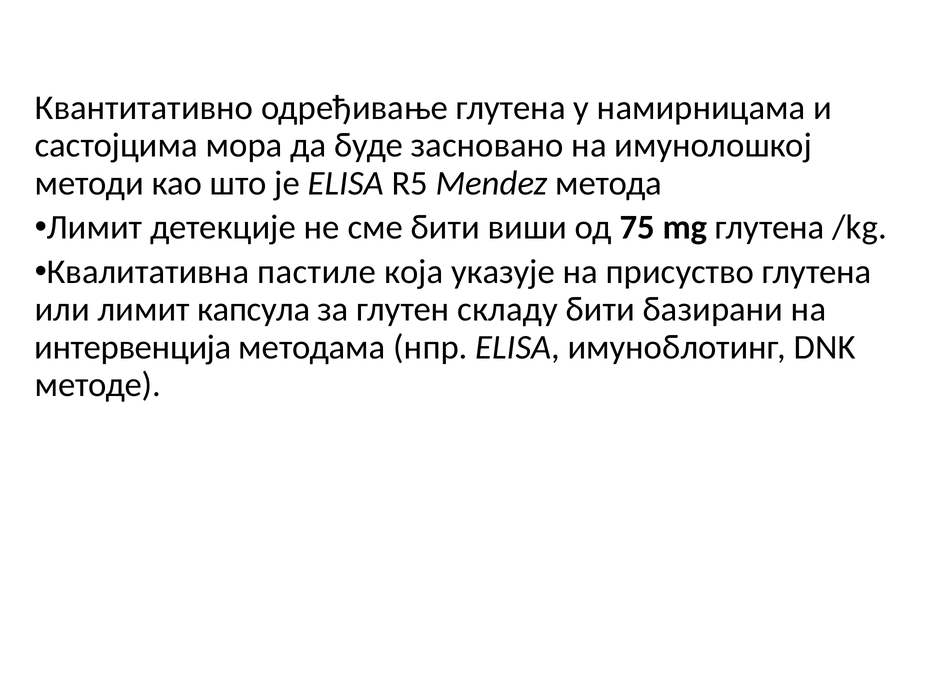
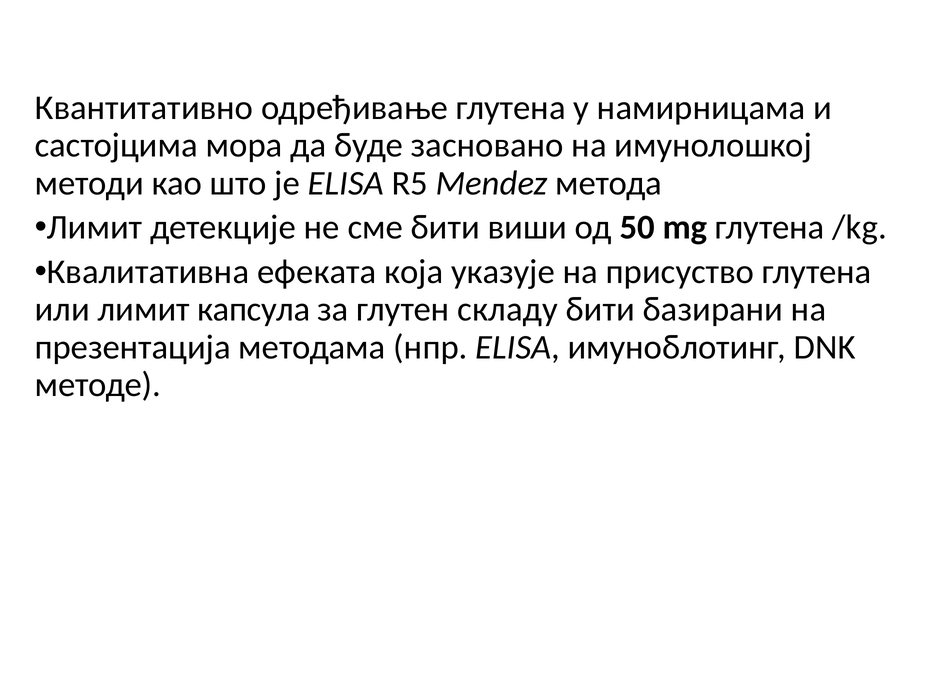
75: 75 -> 50
пастиле: пастиле -> ефеката
интервенција: интервенција -> презентација
